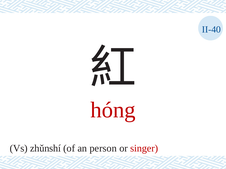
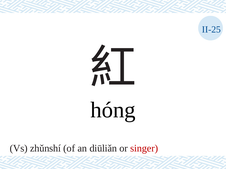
II-40: II-40 -> II-25
hóng colour: red -> black
person: person -> diūliǎn
